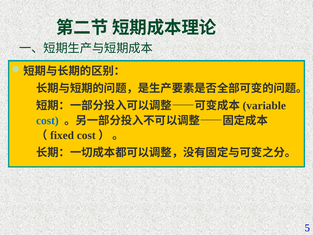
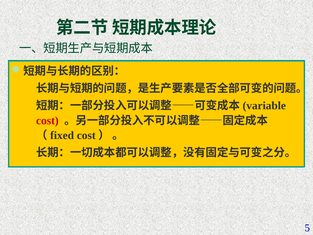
cost colour: blue -> red
